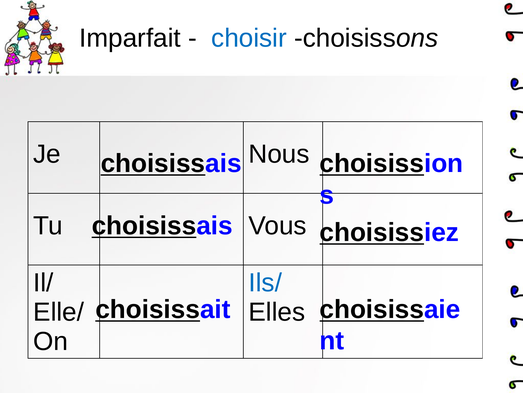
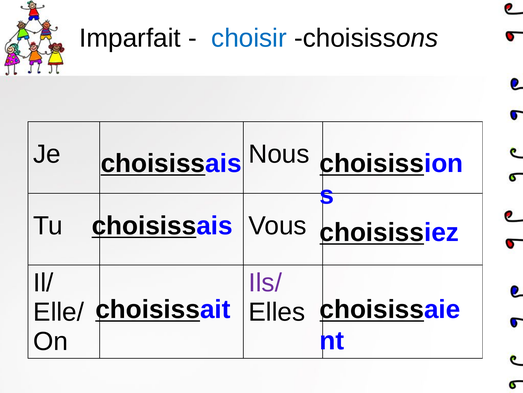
Ils/ colour: blue -> purple
